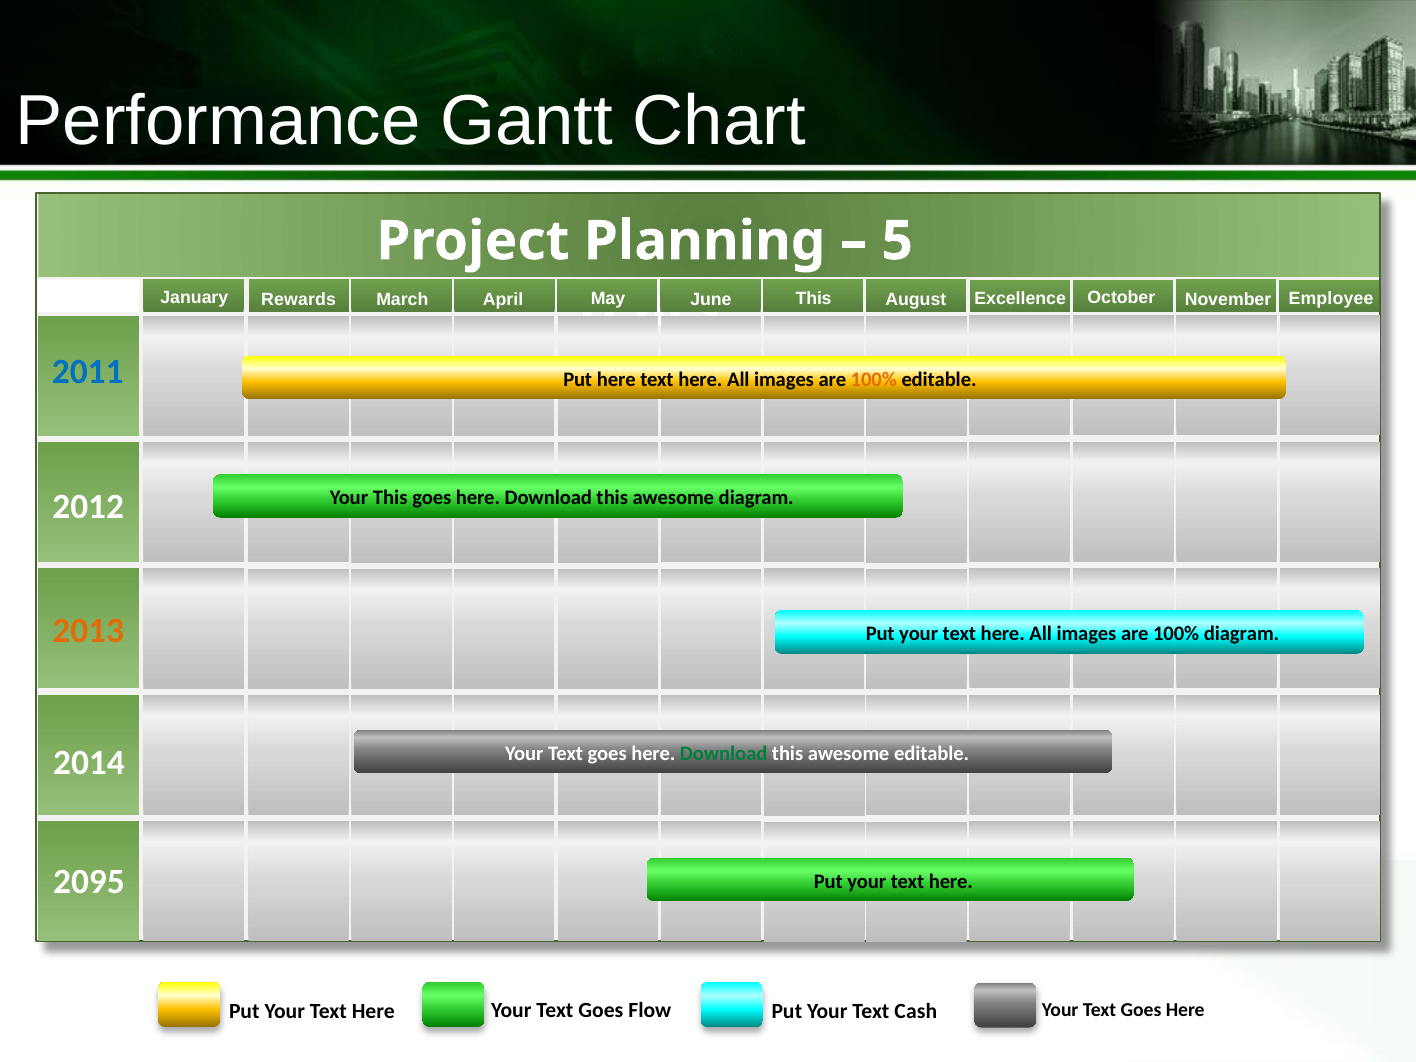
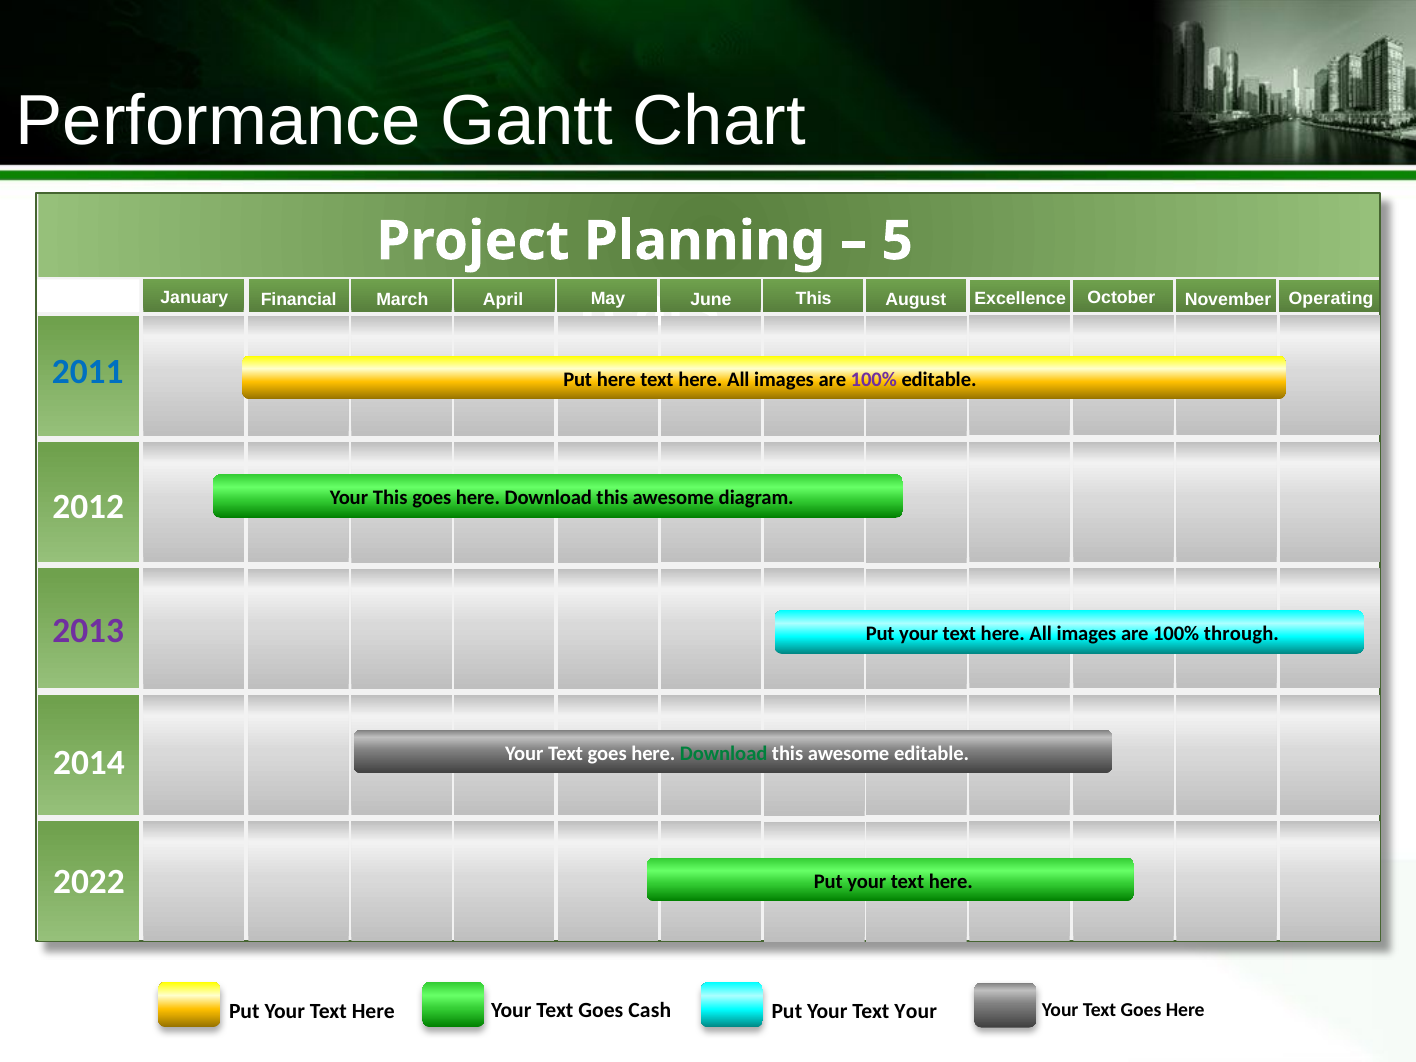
Rewards: Rewards -> Financial
Employee: Employee -> Operating
100% at (874, 379) colour: orange -> purple
2013 colour: orange -> purple
100% diagram: diagram -> through
2095: 2095 -> 2022
Text Cash: Cash -> Your
Flow: Flow -> Cash
